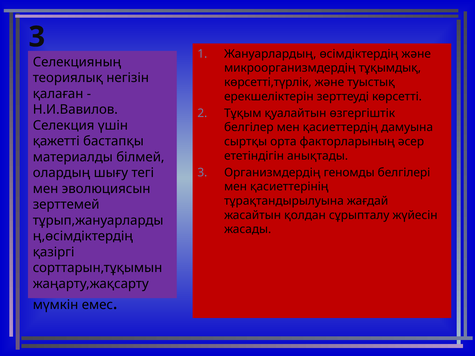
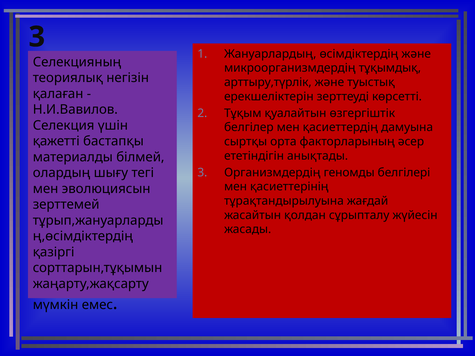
көрсетті,түрлік: көрсетті,түрлік -> арттыру,түрлік
